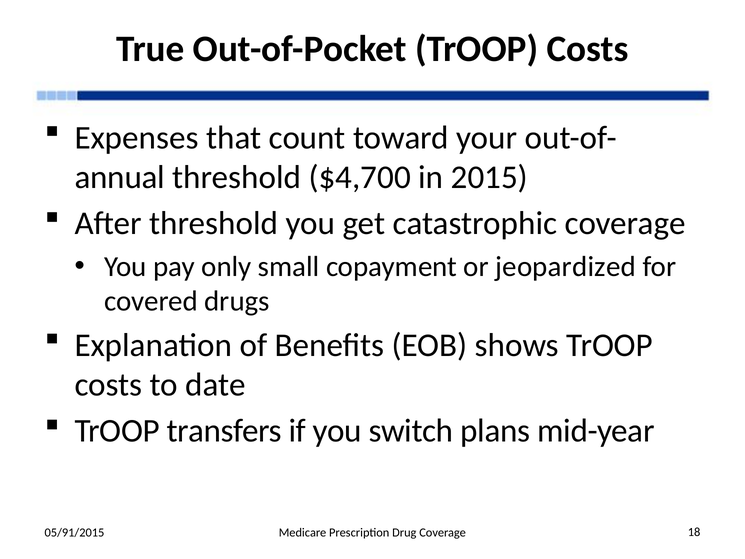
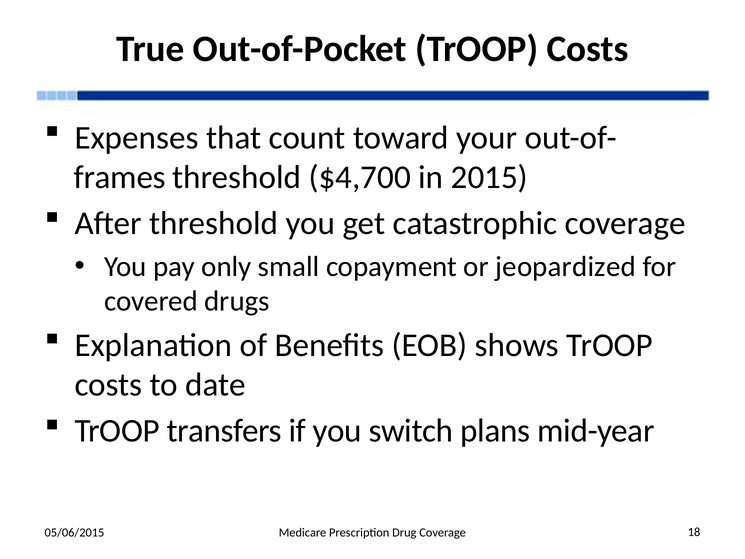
annual: annual -> frames
05/91/2015: 05/91/2015 -> 05/06/2015
